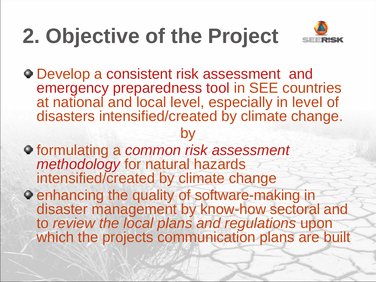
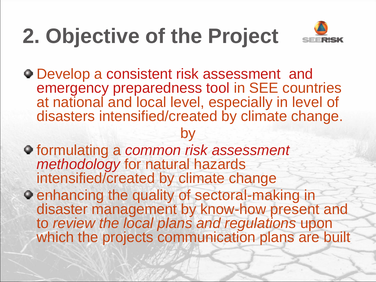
software-making: software-making -> sectoral-making
sectoral: sectoral -> present
